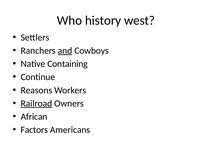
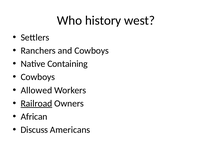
and underline: present -> none
Continue at (38, 77): Continue -> Cowboys
Reasons: Reasons -> Allowed
Factors: Factors -> Discuss
